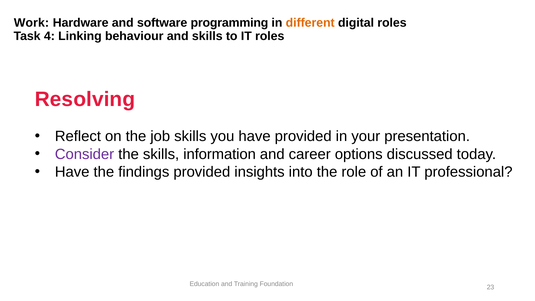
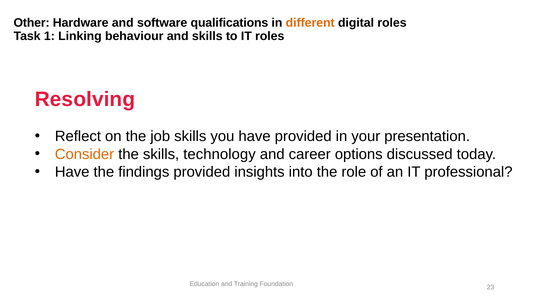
Work: Work -> Other
programming: programming -> qualifications
4: 4 -> 1
Consider colour: purple -> orange
information: information -> technology
